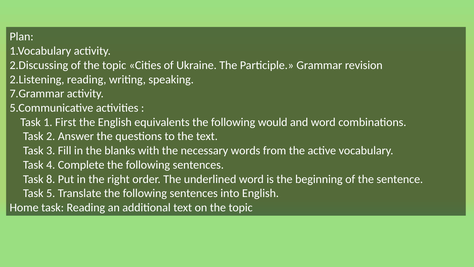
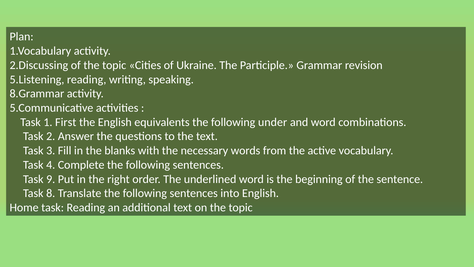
2.Listening: 2.Listening -> 5.Listening
7.Grammar: 7.Grammar -> 8.Grammar
would: would -> under
8: 8 -> 9
5: 5 -> 8
